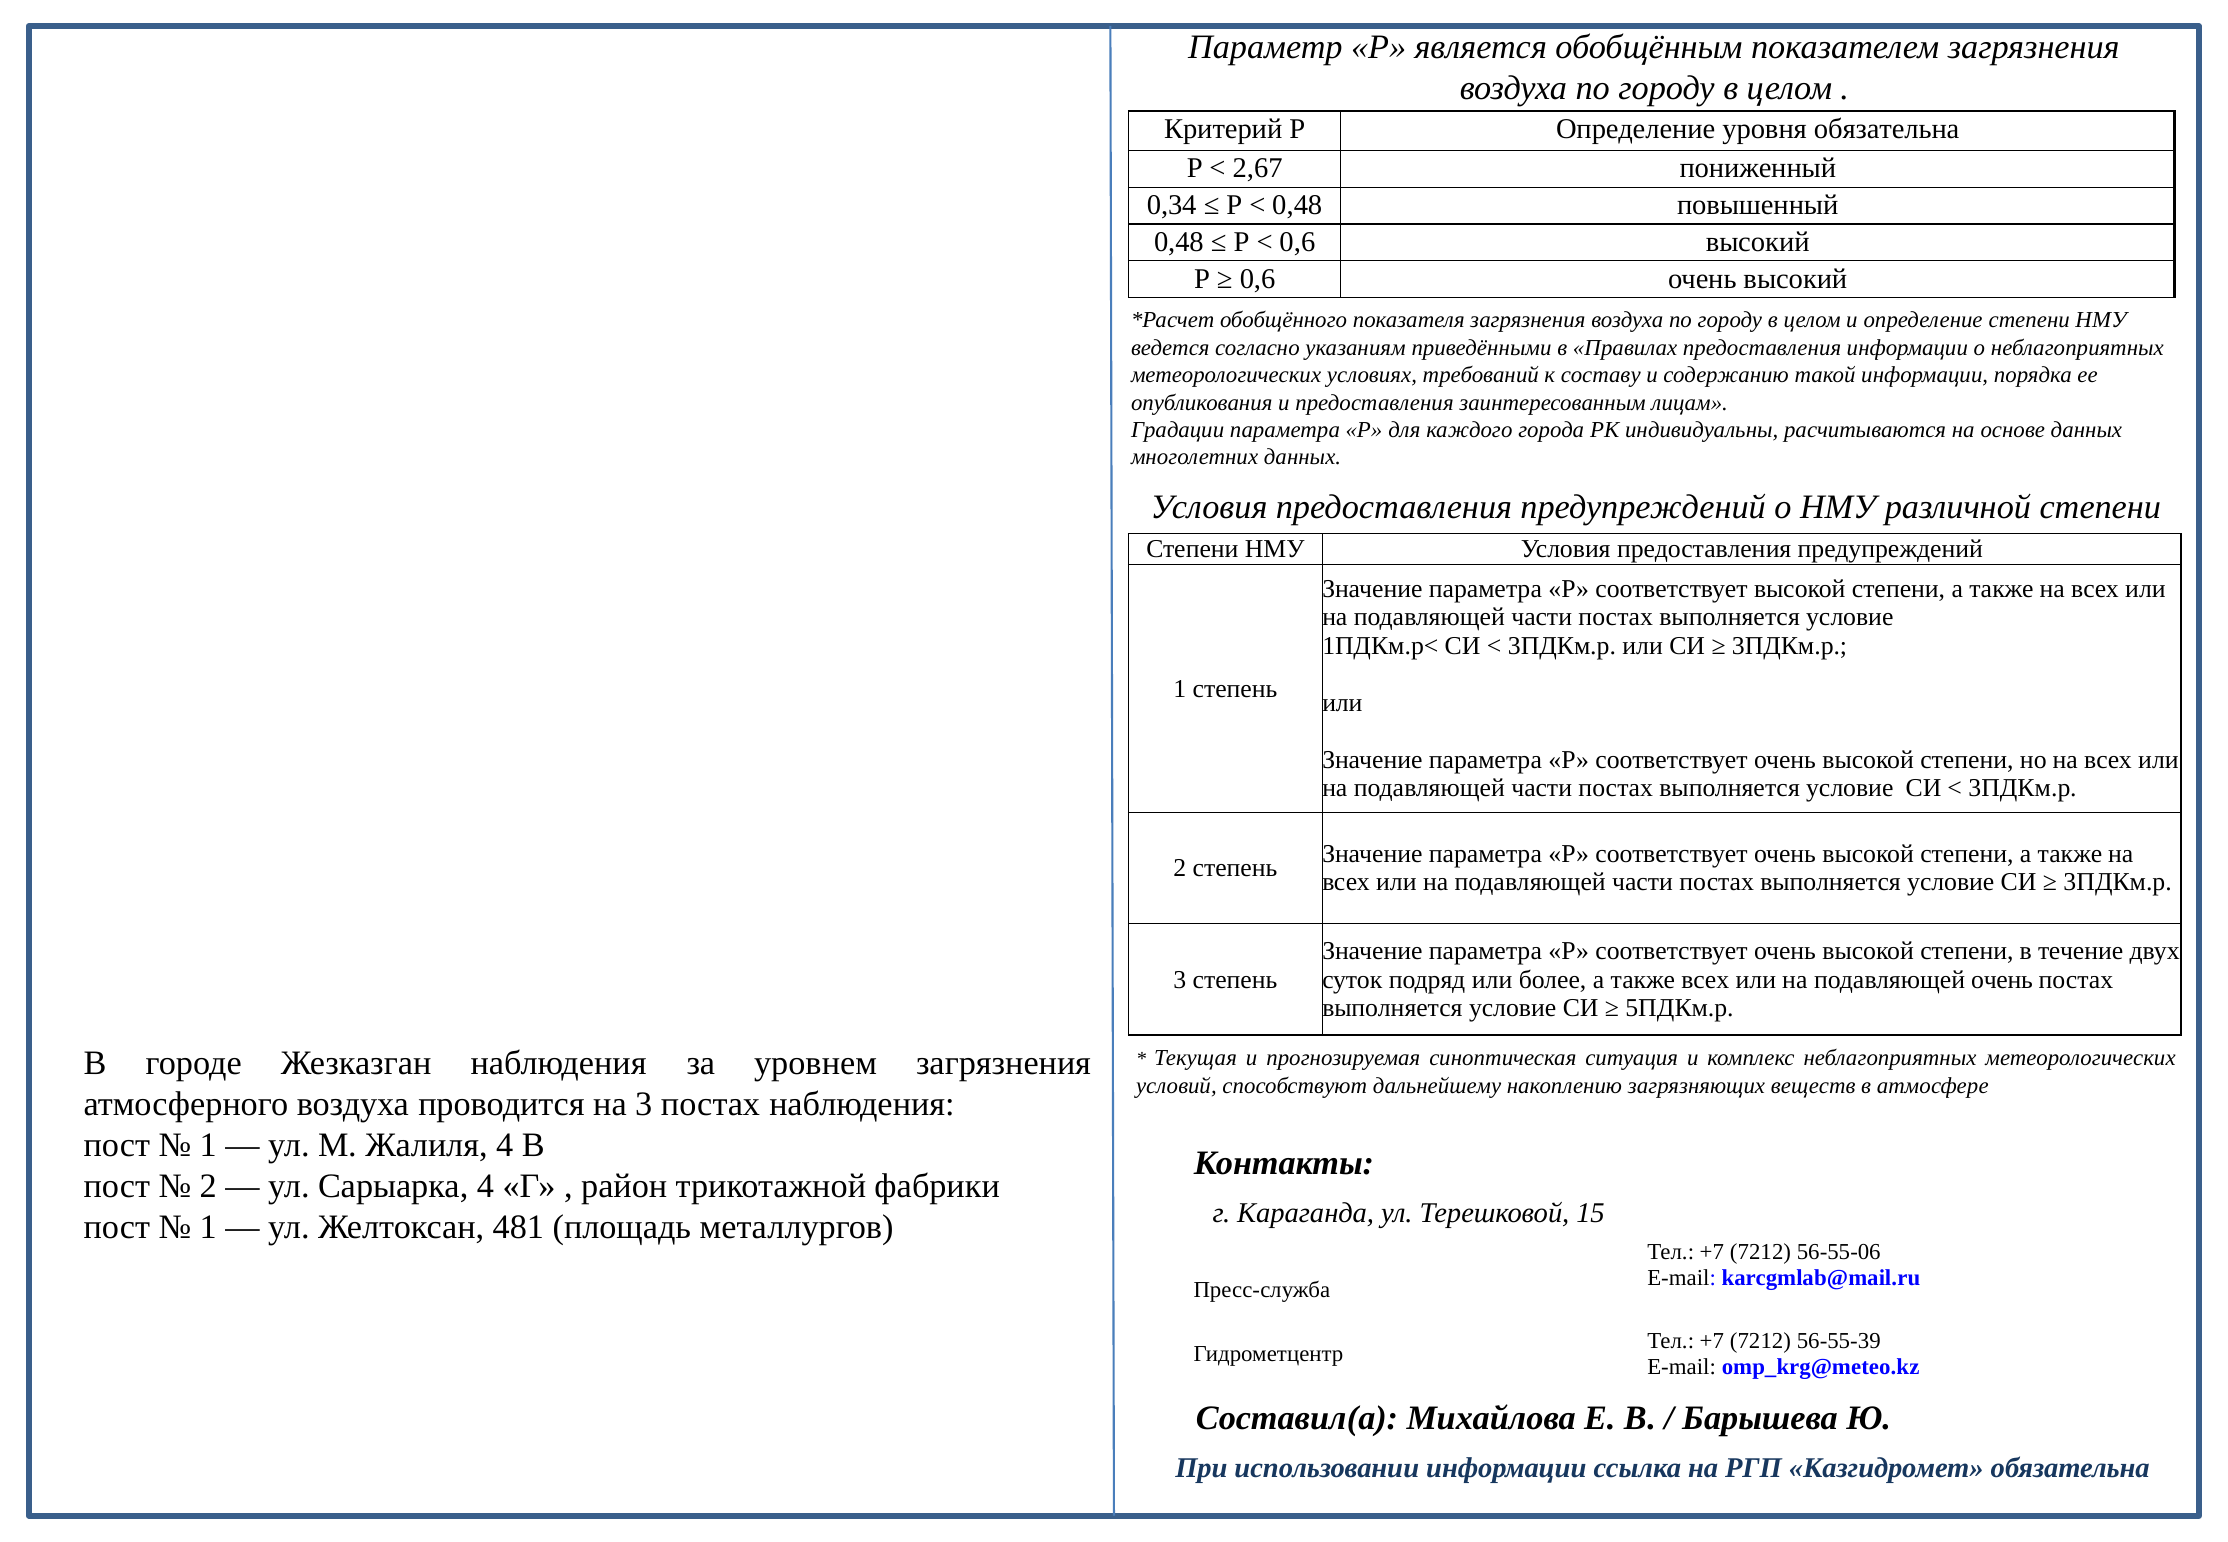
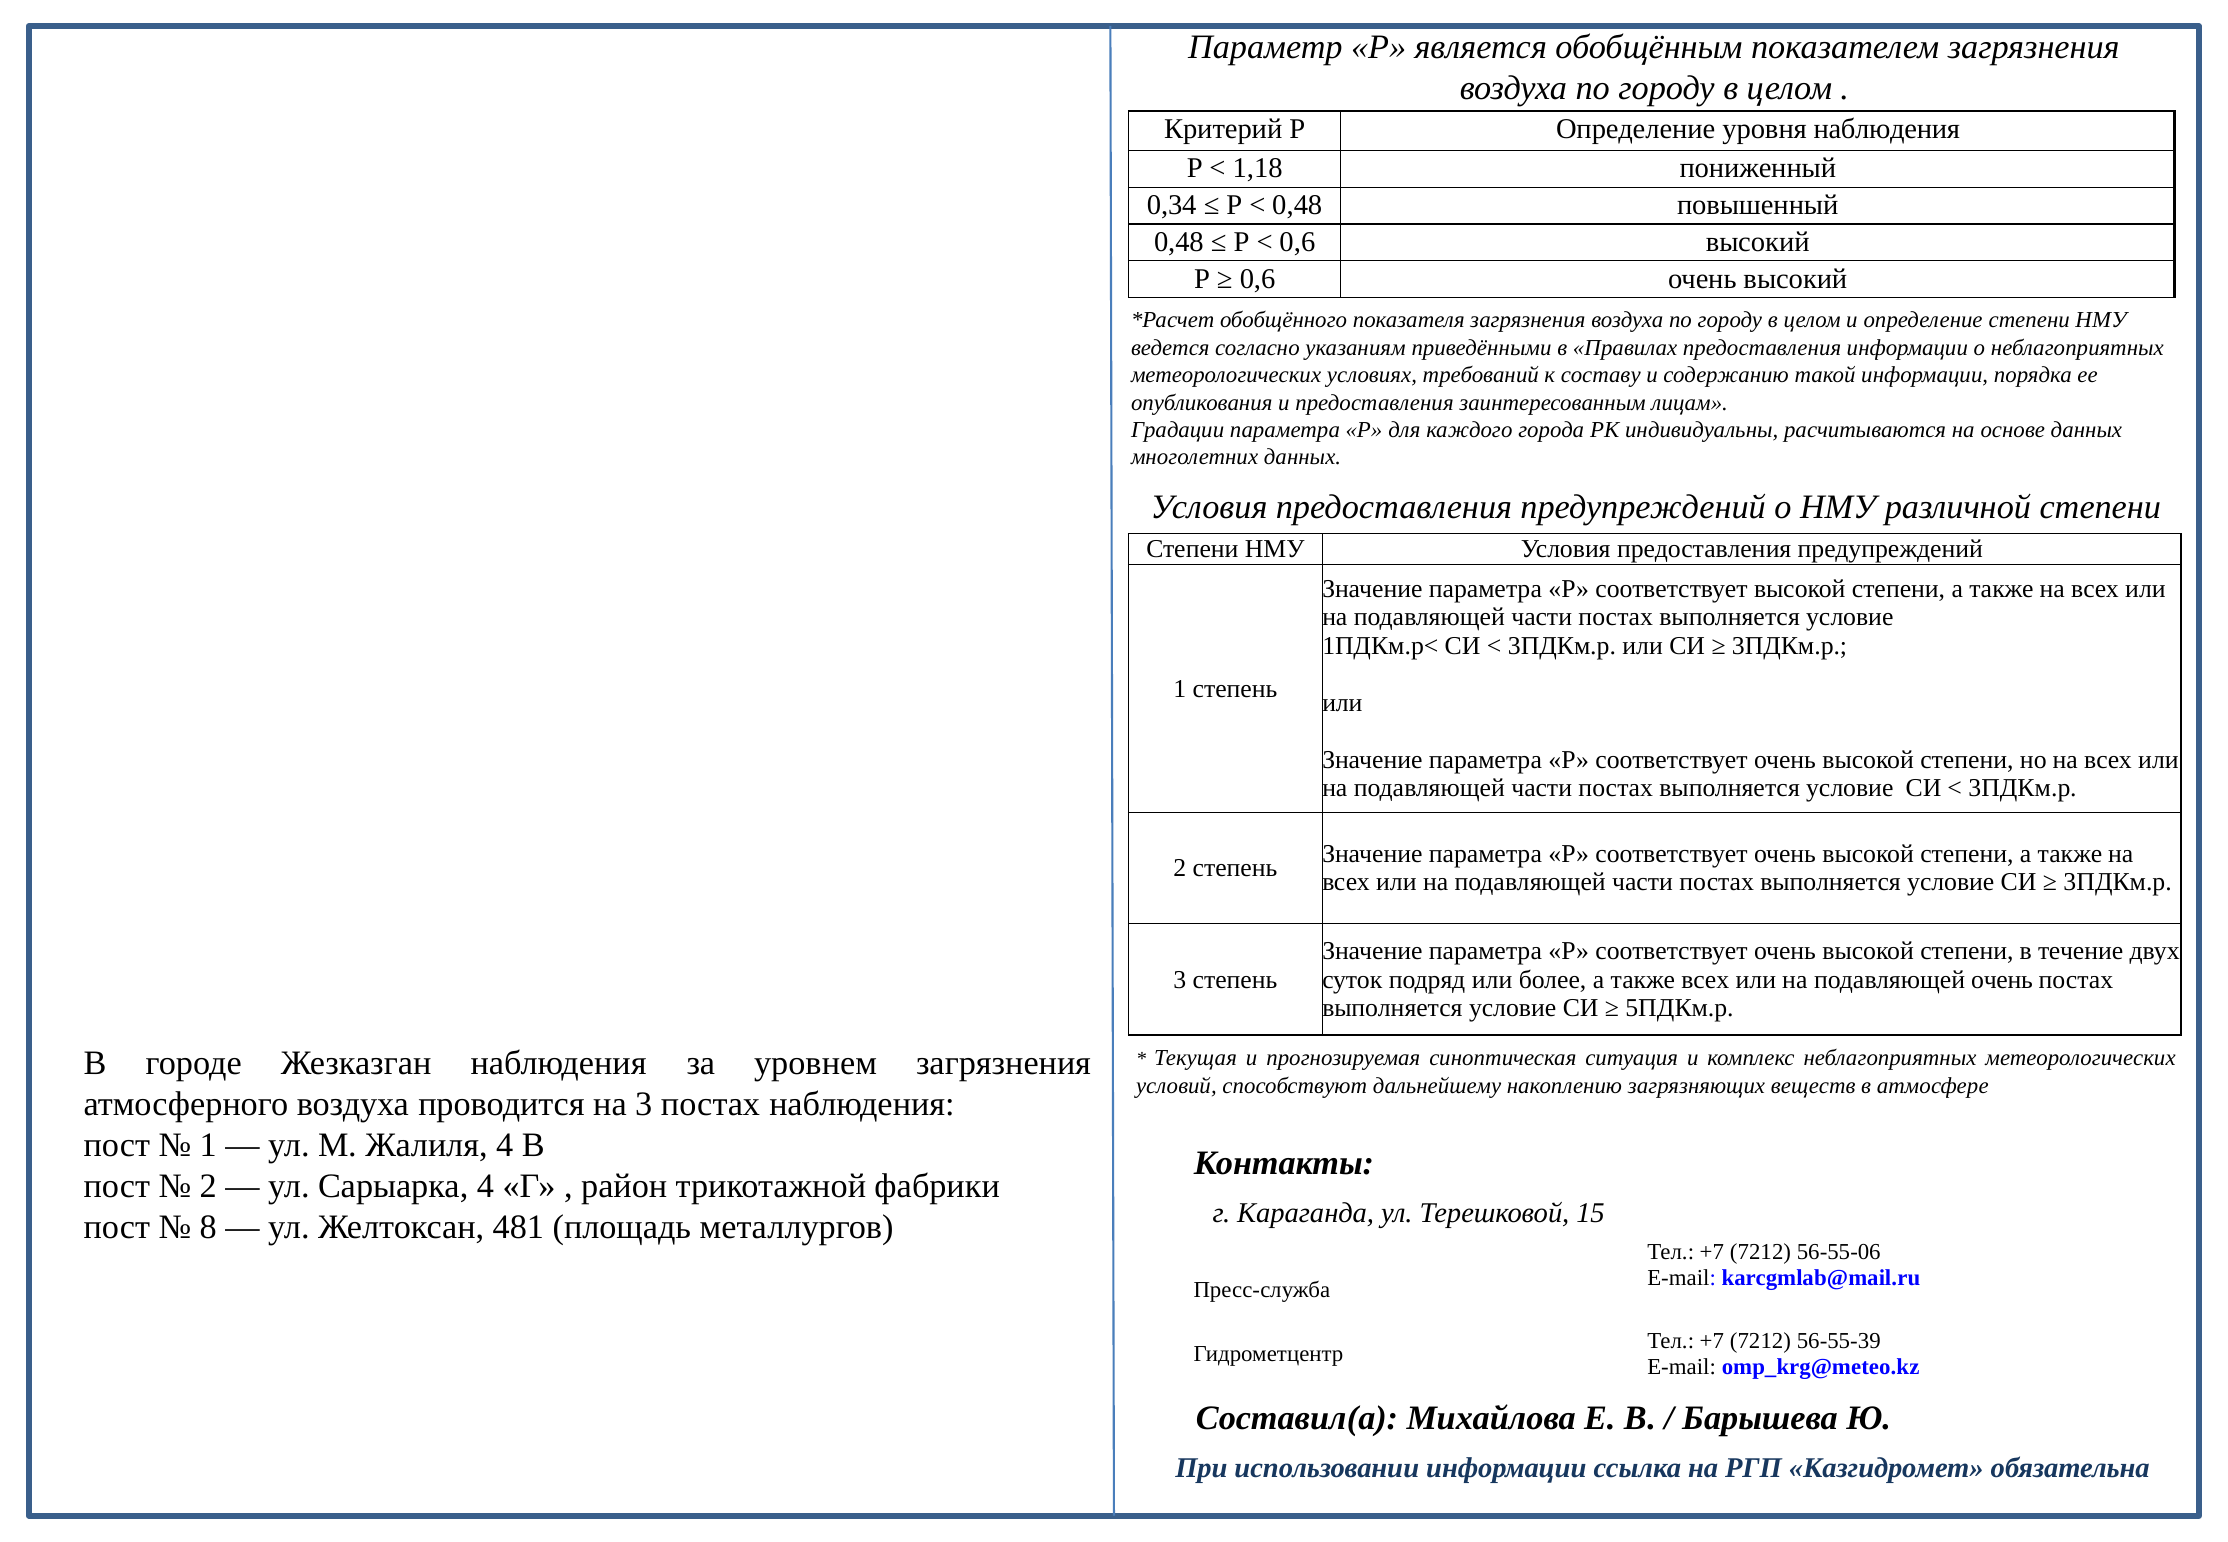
уровня обязательна: обязательна -> наблюдения
2,67: 2,67 -> 1,18
1 at (208, 1228): 1 -> 8
